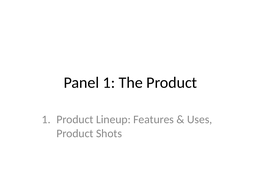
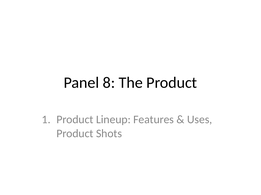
Panel 1: 1 -> 8
